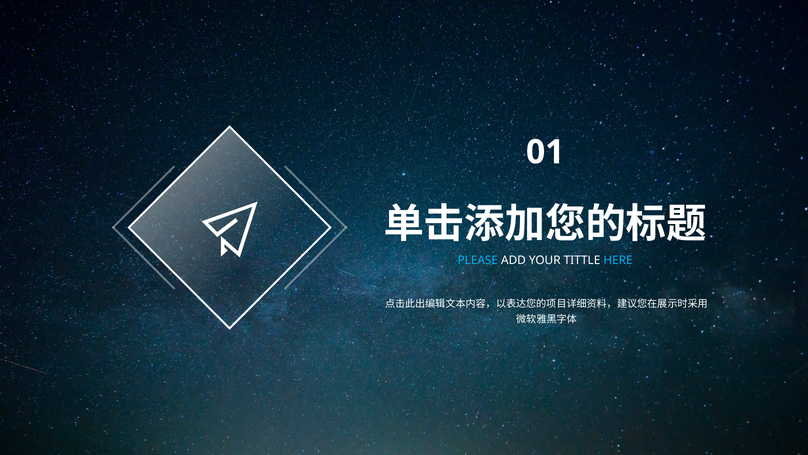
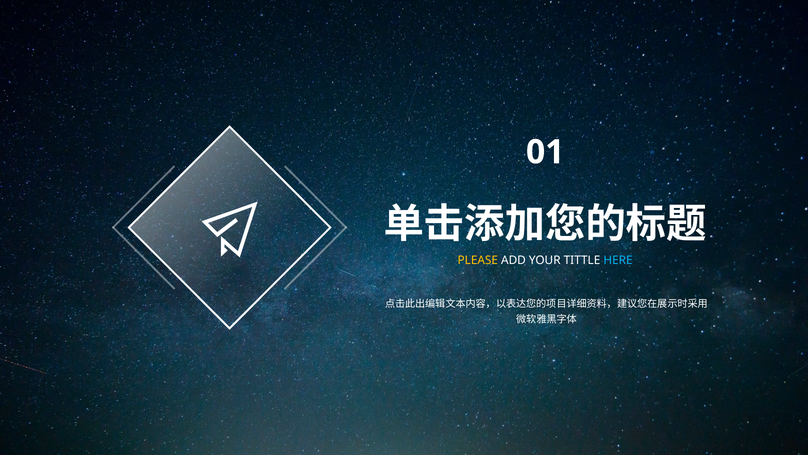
PLEASE colour: light blue -> yellow
